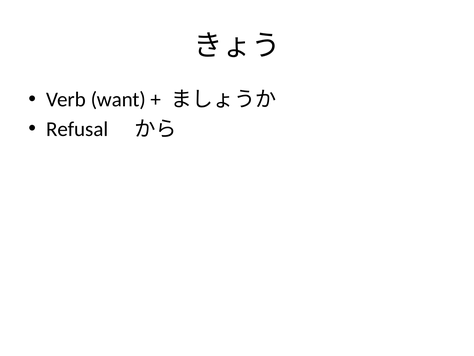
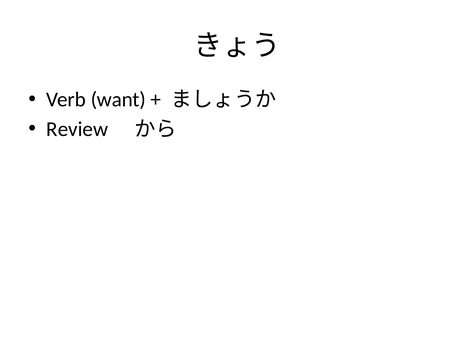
Refusal: Refusal -> Review
